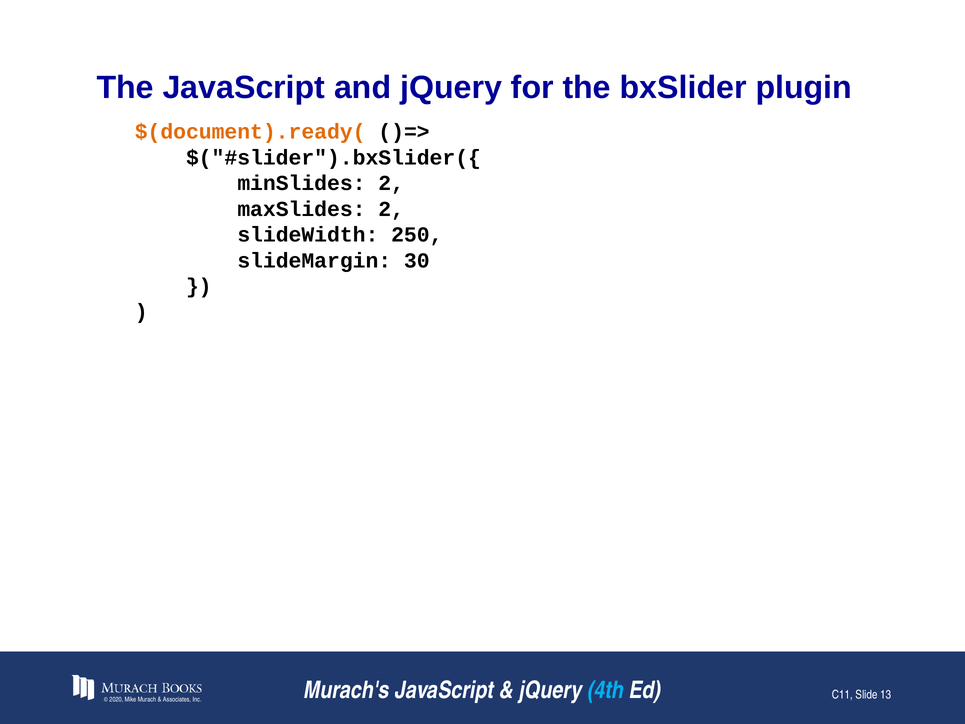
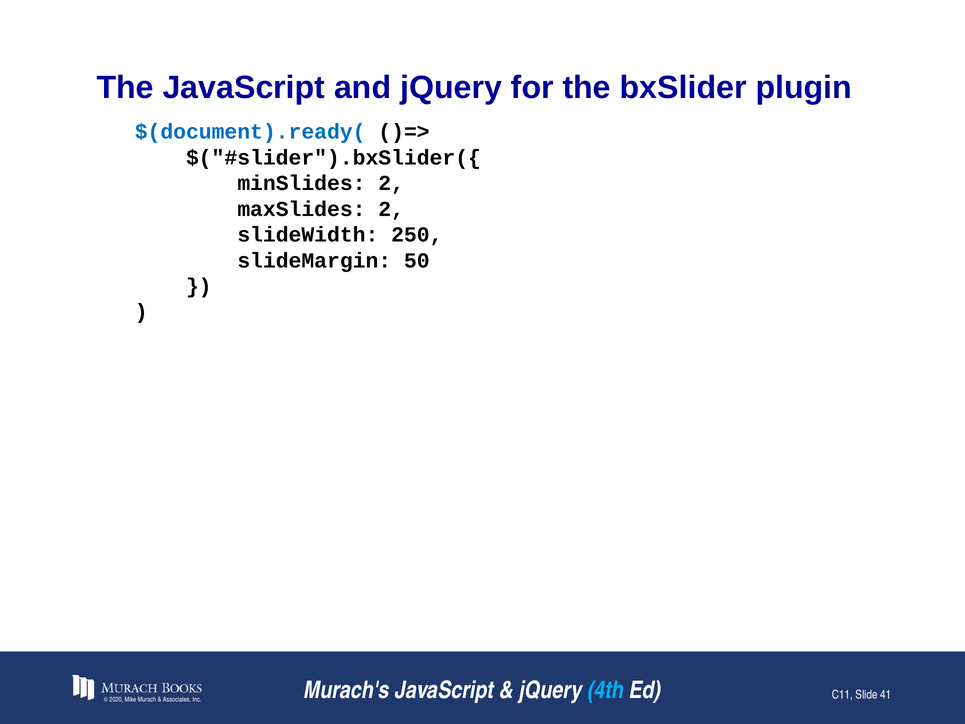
$(document).ready( colour: orange -> blue
30: 30 -> 50
13: 13 -> 41
